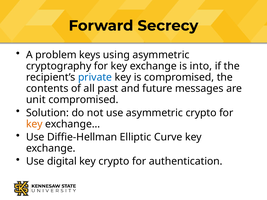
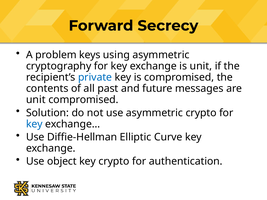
is into: into -> unit
key at (34, 124) colour: orange -> blue
digital: digital -> object
